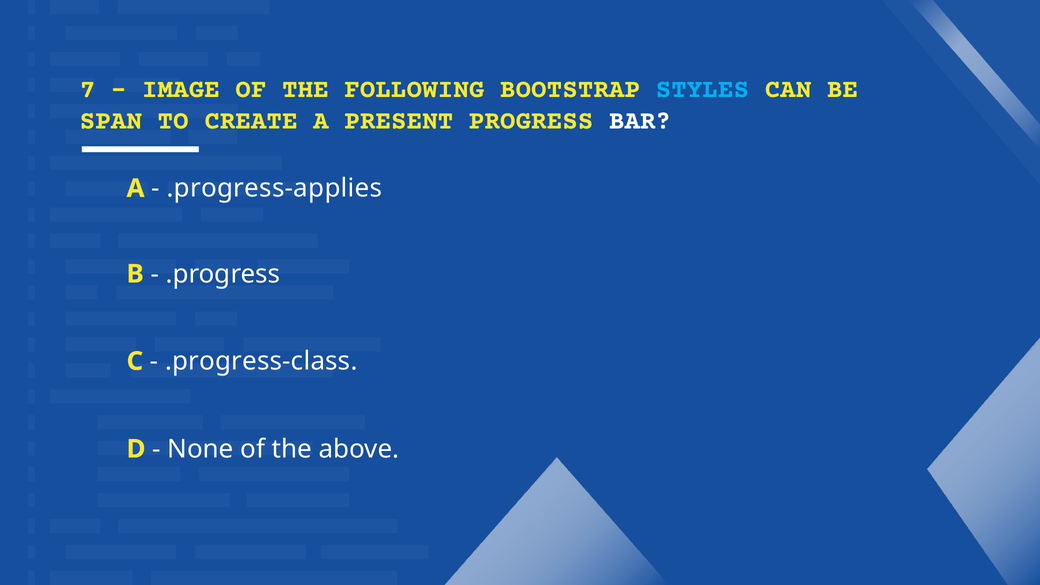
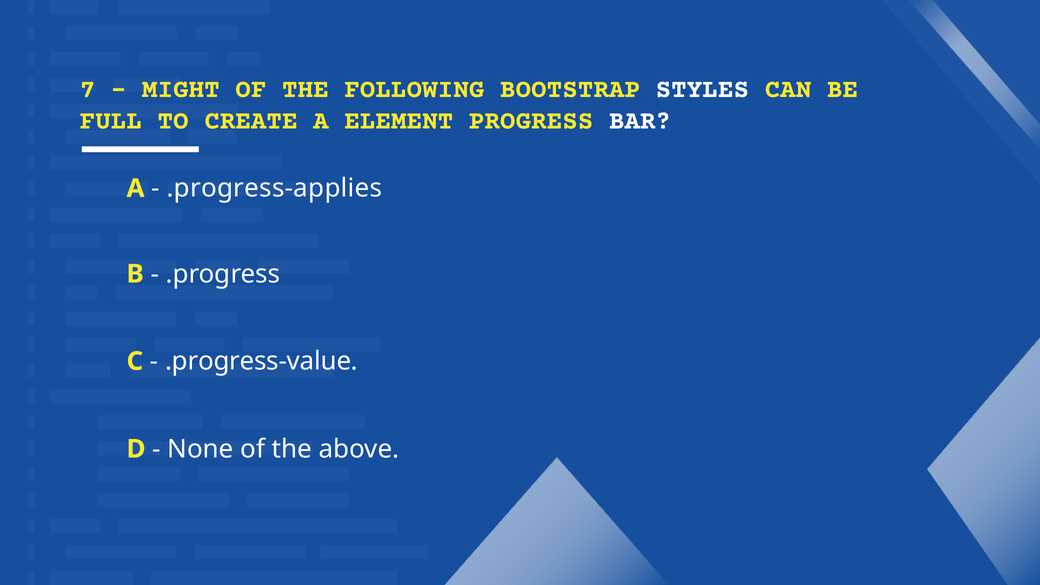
IMAGE: IMAGE -> MIGHT
STYLES colour: light blue -> white
SPAN: SPAN -> FULL
PRESENT: PRESENT -> ELEMENT
.progress-class: .progress-class -> .progress-value
